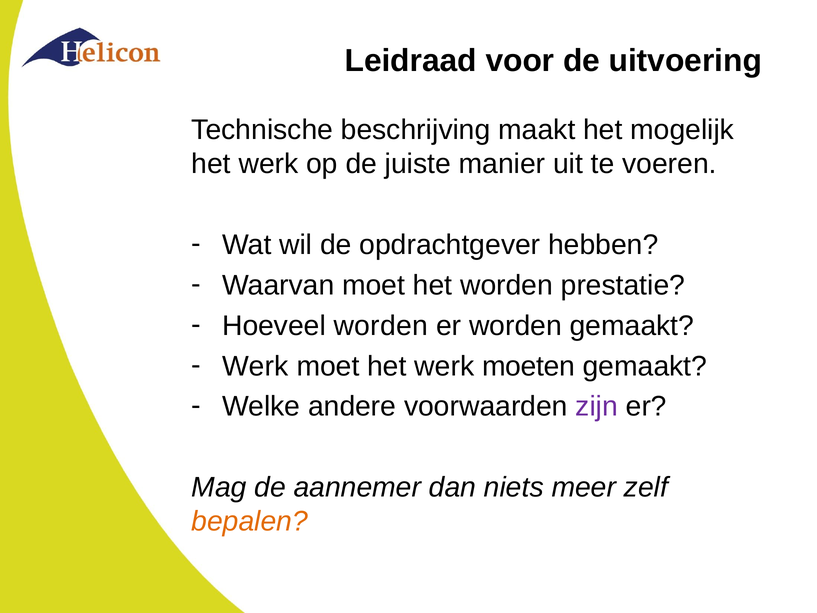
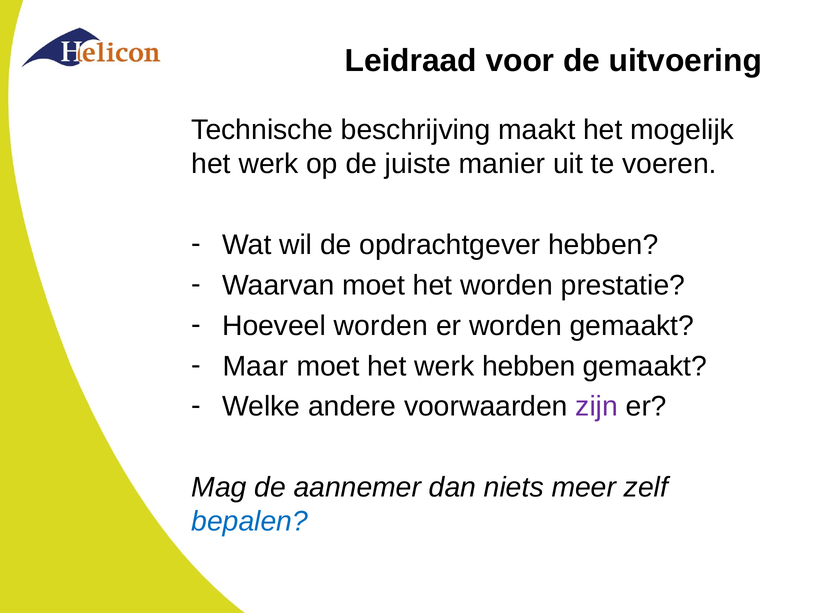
Werk at (255, 366): Werk -> Maar
werk moeten: moeten -> hebben
bepalen colour: orange -> blue
